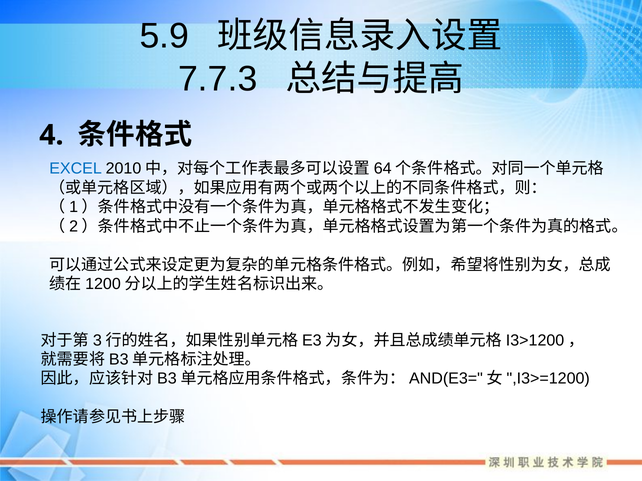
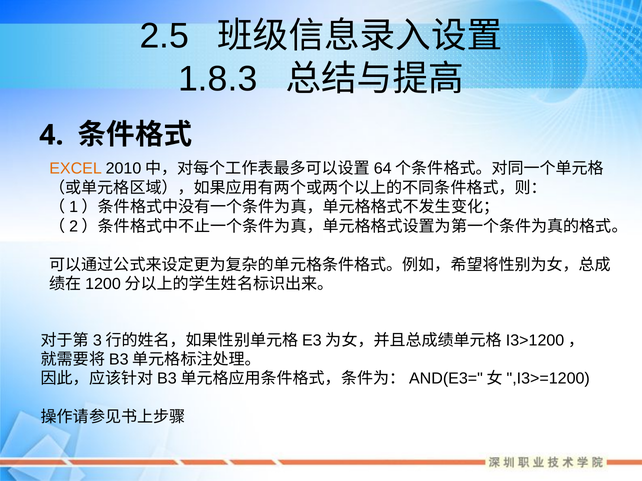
5.9: 5.9 -> 2.5
7.7.3: 7.7.3 -> 1.8.3
EXCEL colour: blue -> orange
